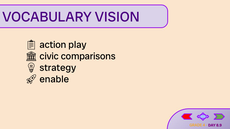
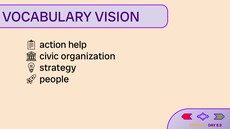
play: play -> help
comparisons: comparisons -> organization
enable: enable -> people
